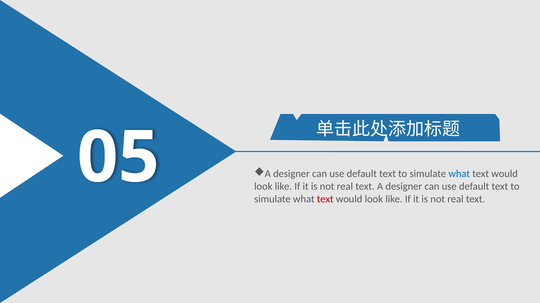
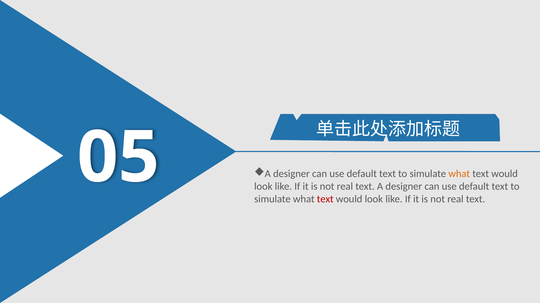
what at (459, 174) colour: blue -> orange
